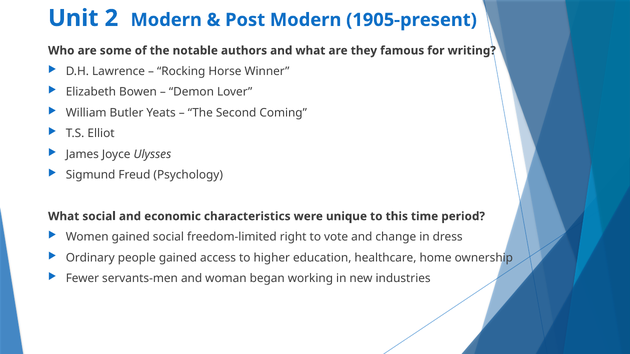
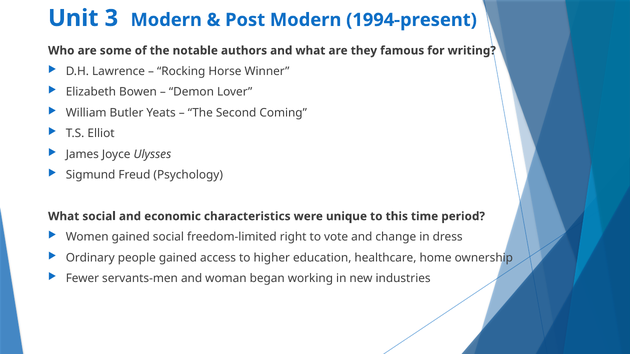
2: 2 -> 3
1905-present: 1905-present -> 1994-present
